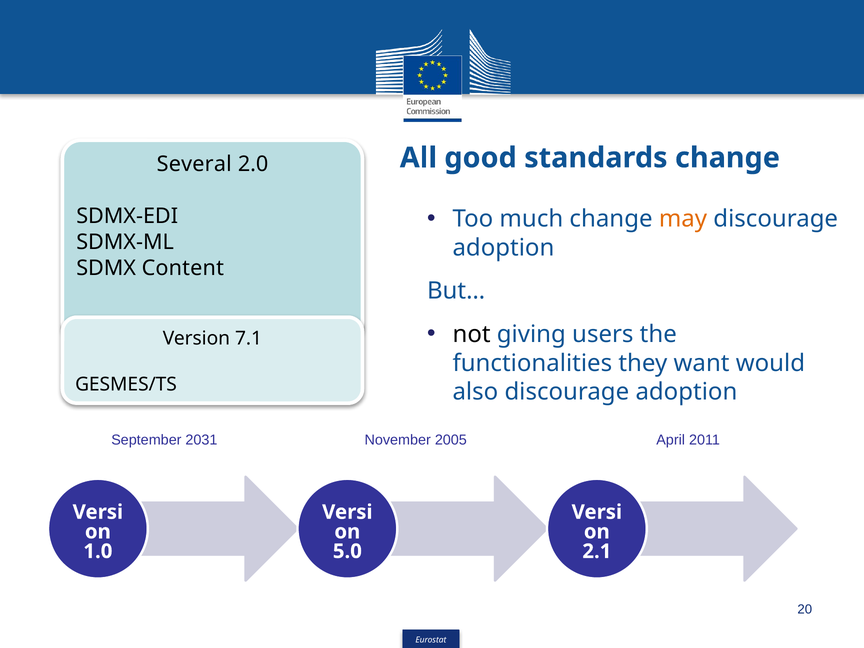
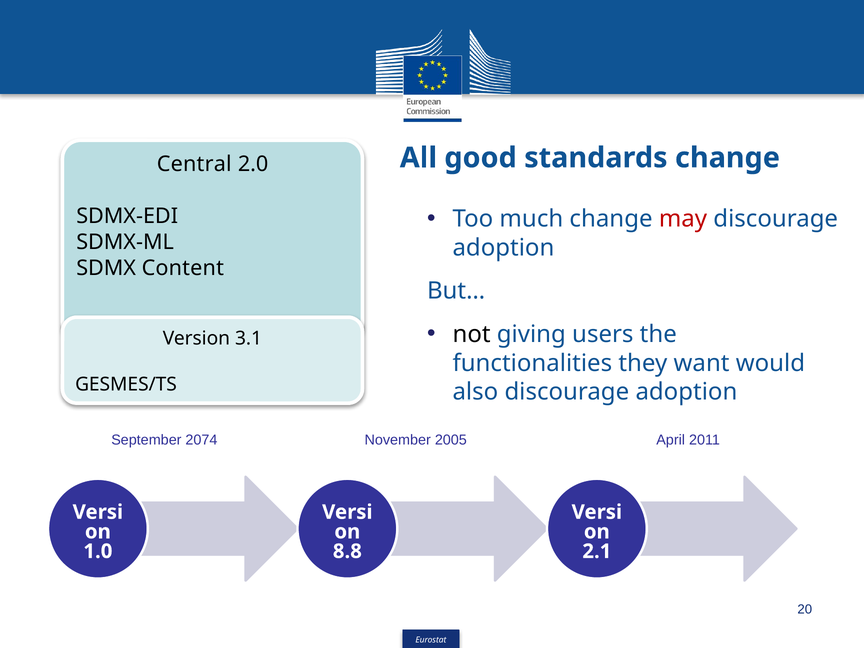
Several: Several -> Central
may colour: orange -> red
7.1: 7.1 -> 3.1
2031: 2031 -> 2074
5.0: 5.0 -> 8.8
